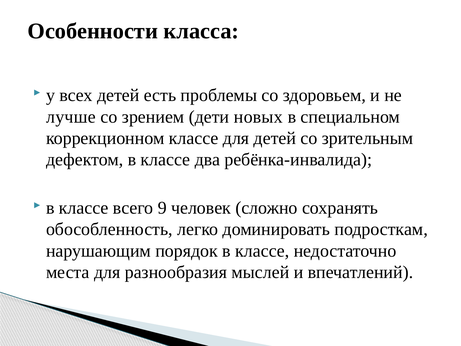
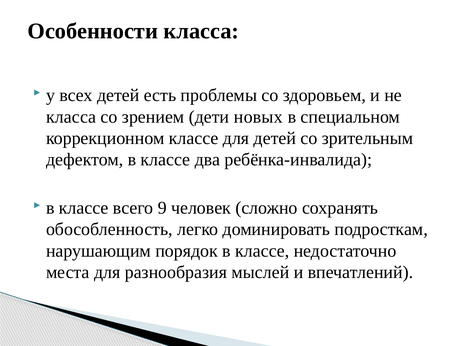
лучше at (71, 117): лучше -> класса
